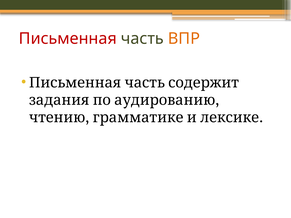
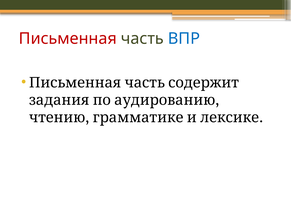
ВПР colour: orange -> blue
